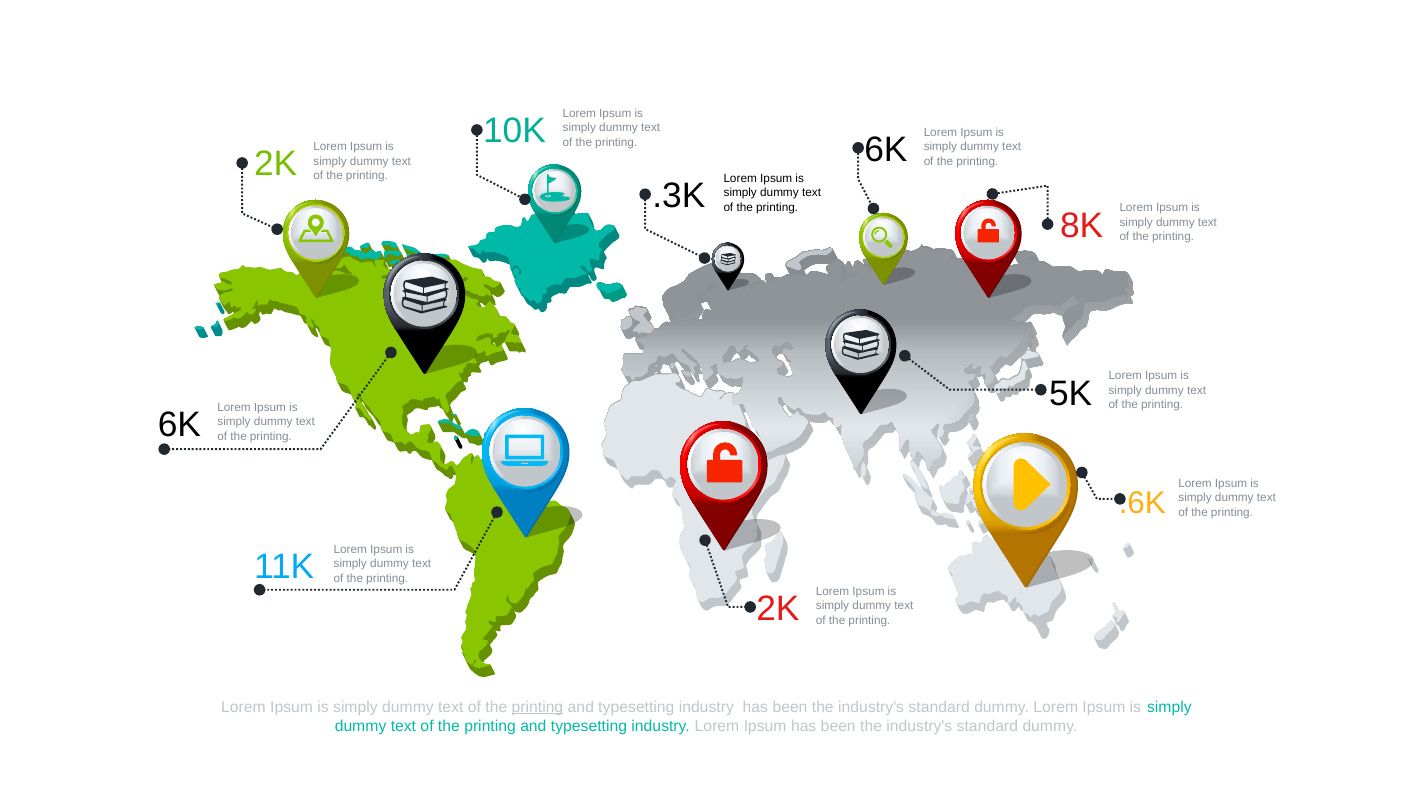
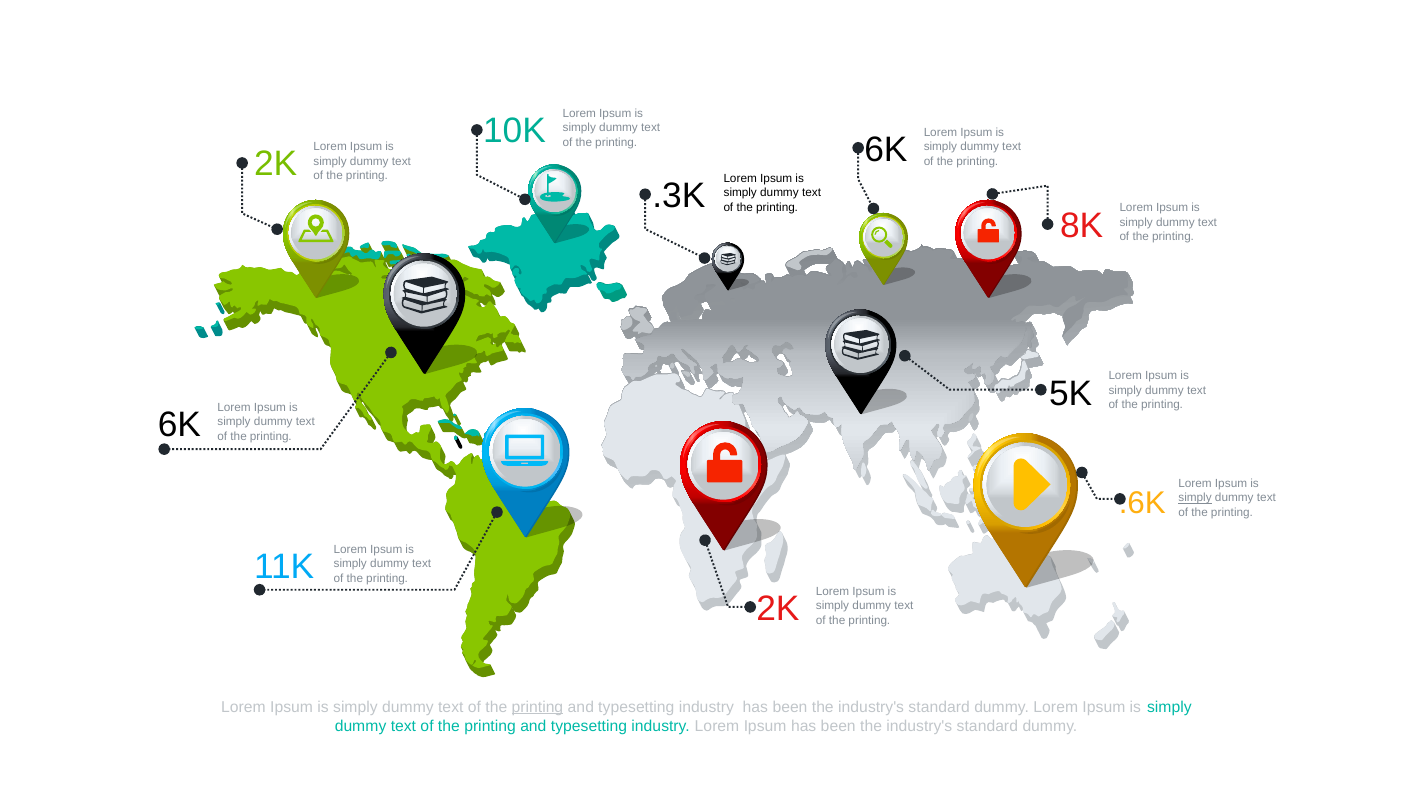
simply at (1195, 498) underline: none -> present
